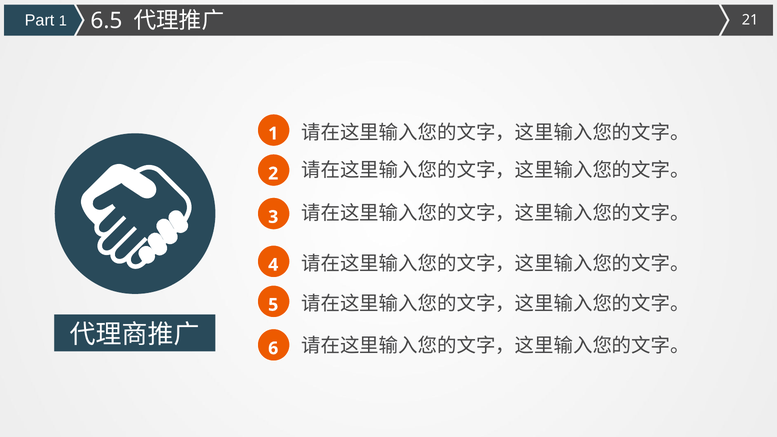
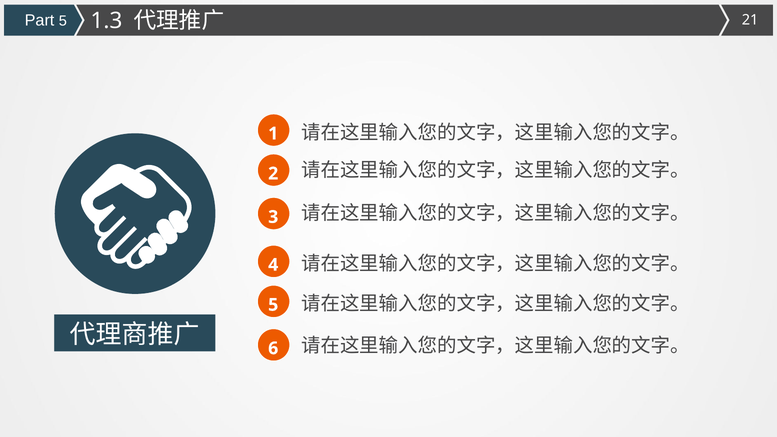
Part 1: 1 -> 5
6.5: 6.5 -> 1.3
